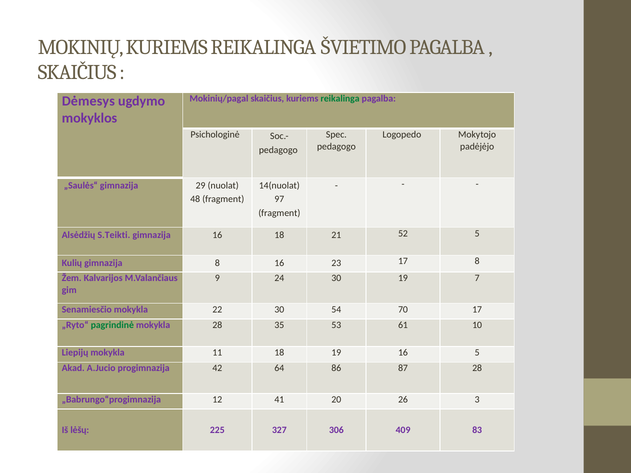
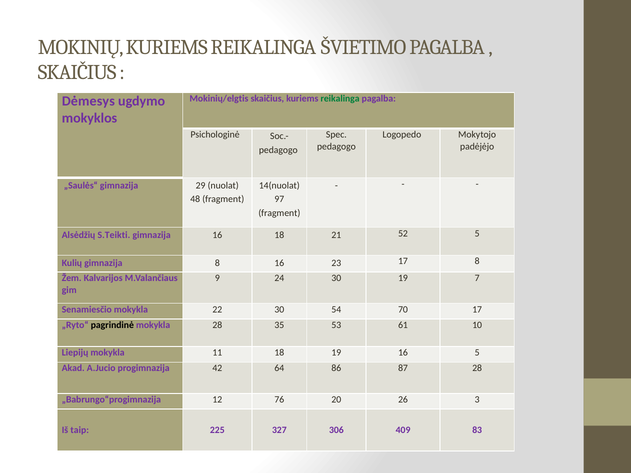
Mokinių/pagal: Mokinių/pagal -> Mokinių/elgtis
pagrindinė colour: green -> black
41: 41 -> 76
lėšų: lėšų -> taip
